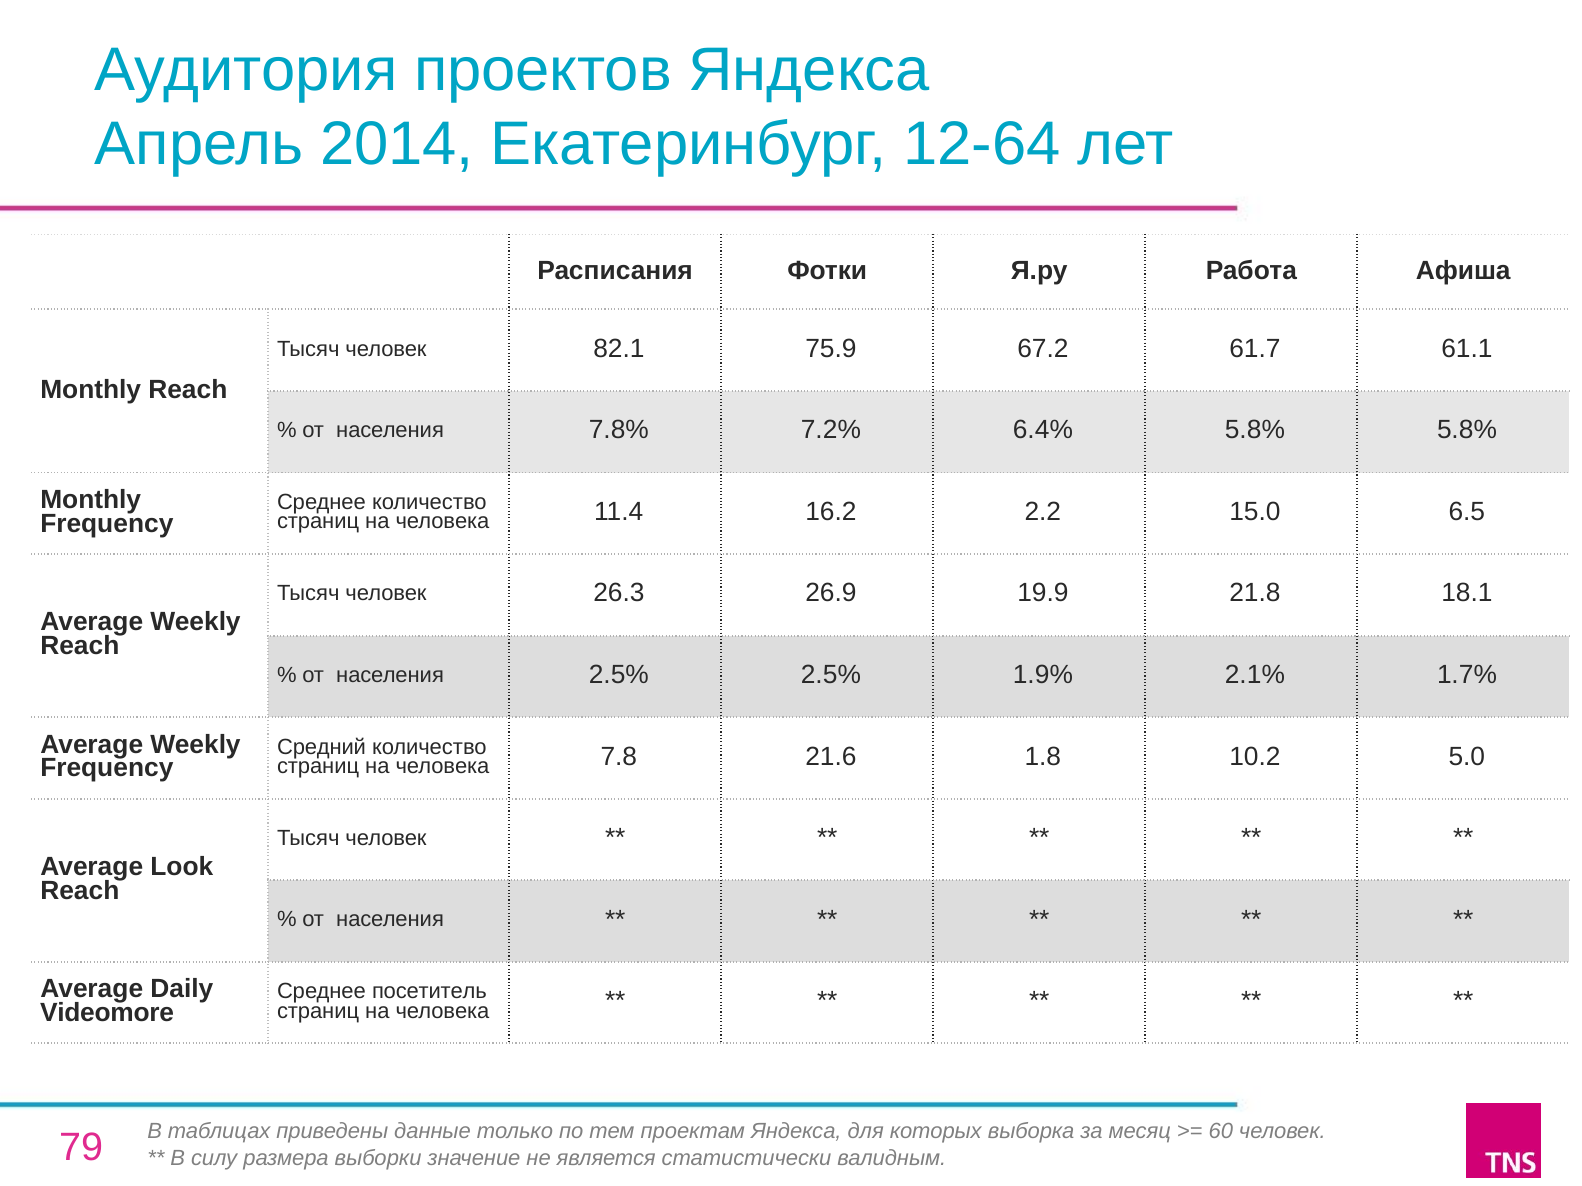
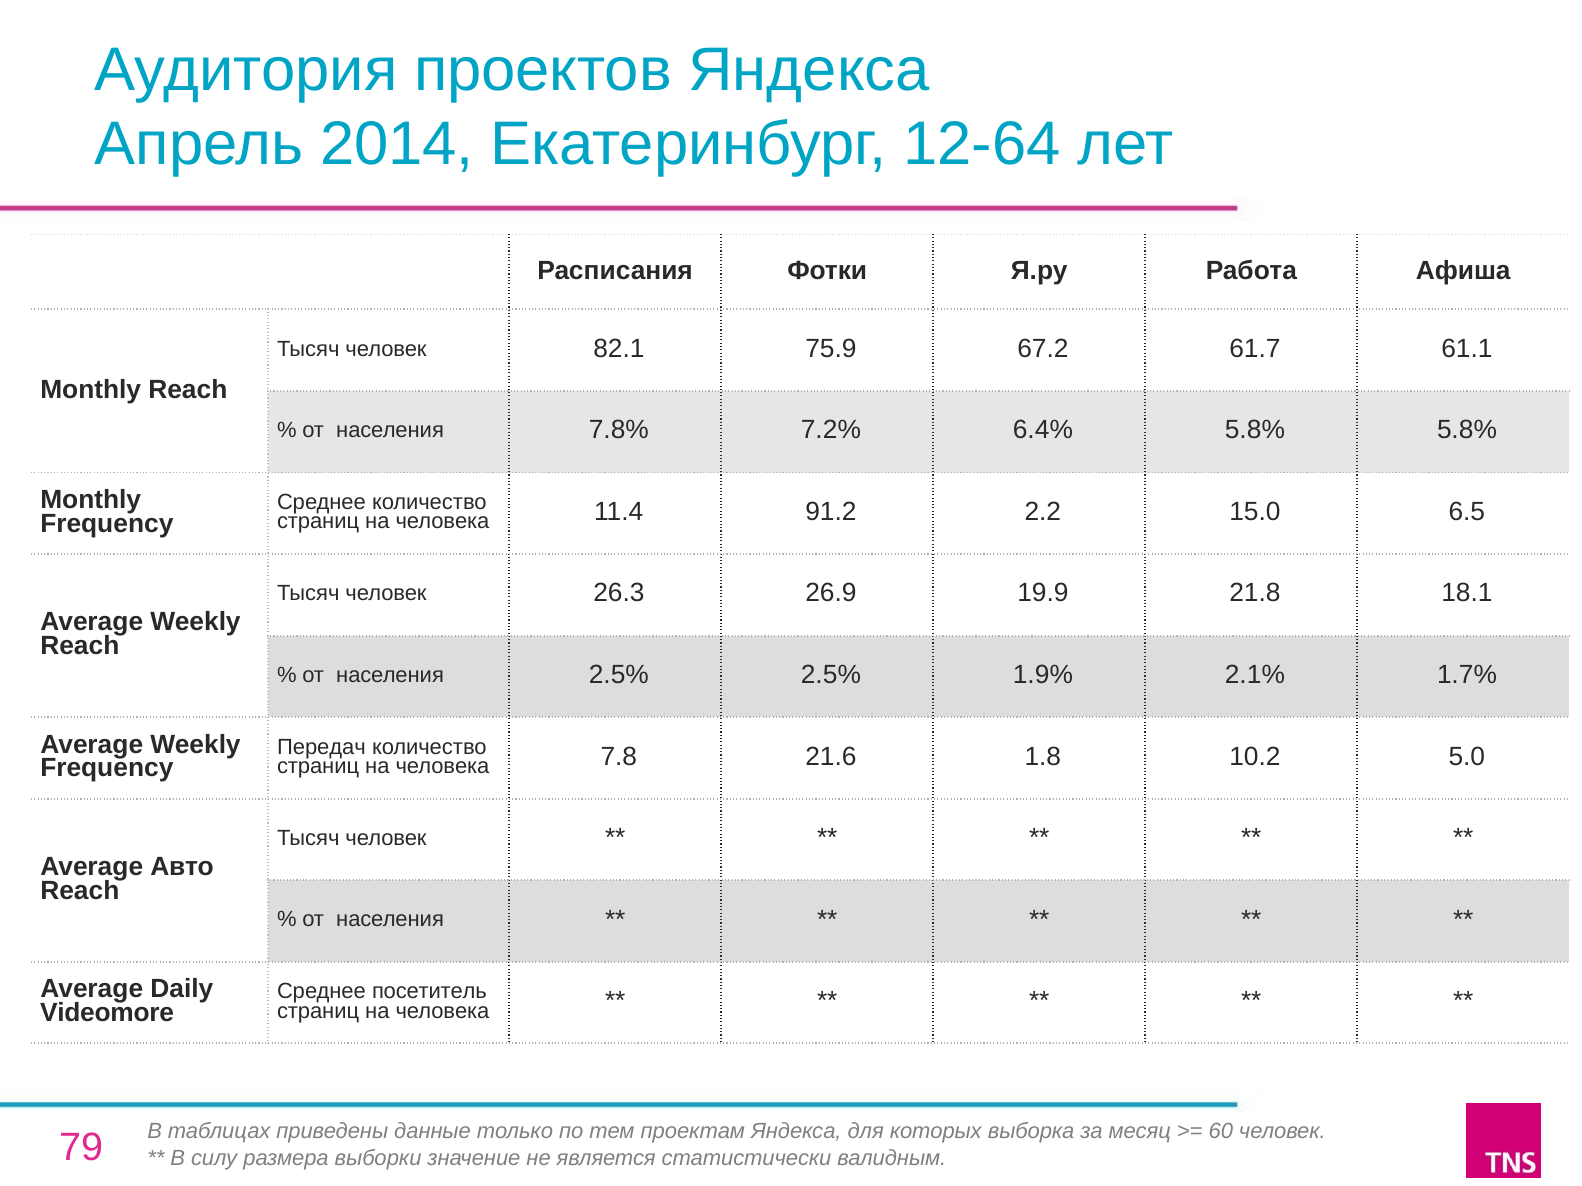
16.2: 16.2 -> 91.2
Средний: Средний -> Передач
Look: Look -> Авто
